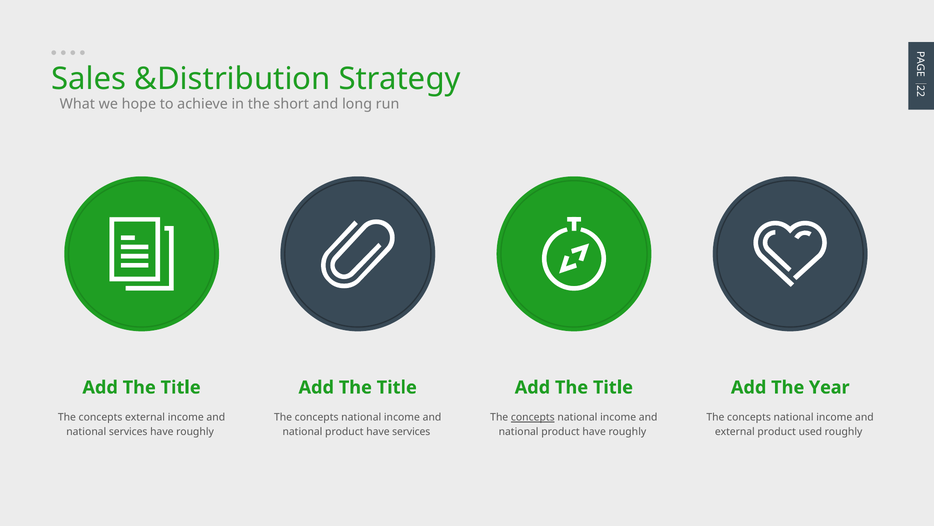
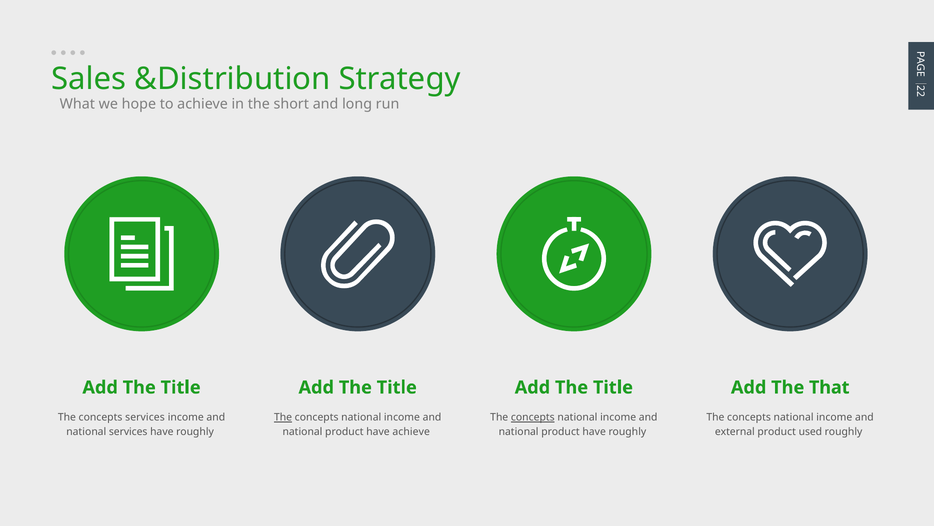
Year: Year -> That
concepts external: external -> services
The at (283, 417) underline: none -> present
have services: services -> achieve
